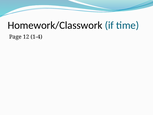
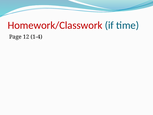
Homework/Classwork colour: black -> red
